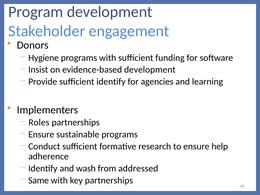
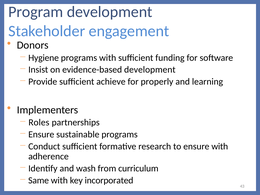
sufficient identify: identify -> achieve
agencies: agencies -> properly
ensure help: help -> with
addressed: addressed -> curriculum
key partnerships: partnerships -> incorporated
